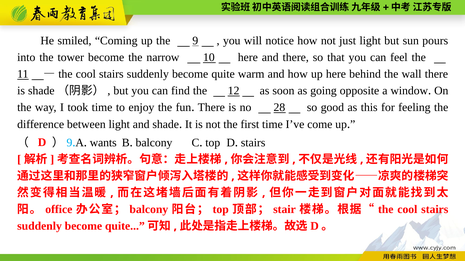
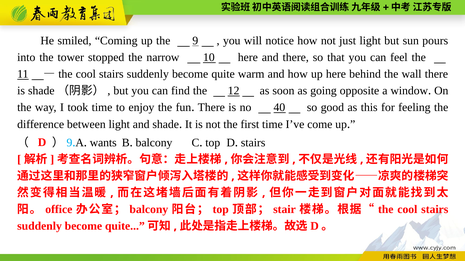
tower become: become -> stopped
28: 28 -> 40
